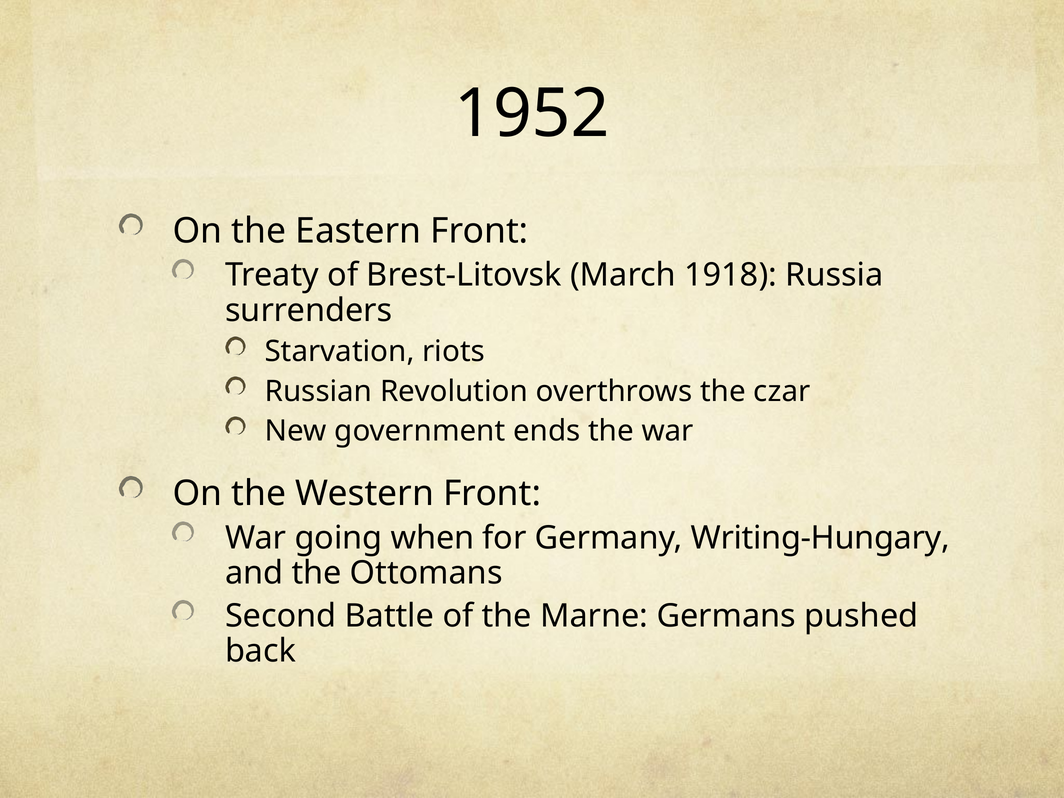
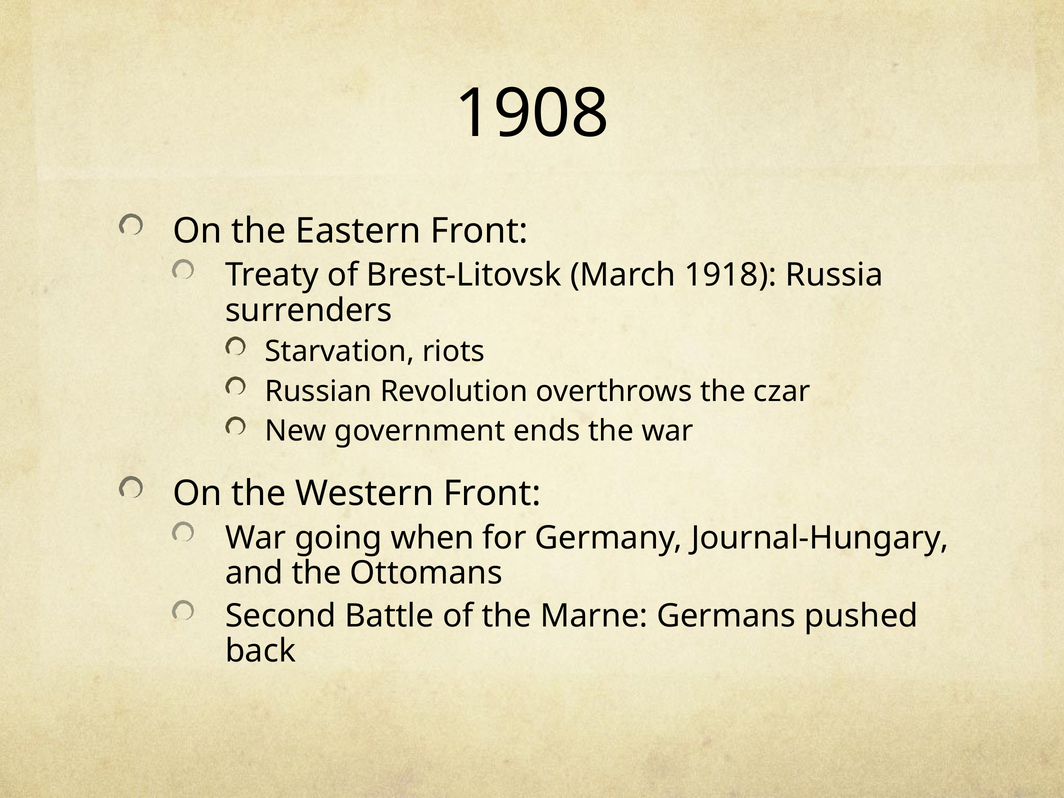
1952: 1952 -> 1908
Writing-Hungary: Writing-Hungary -> Journal-Hungary
